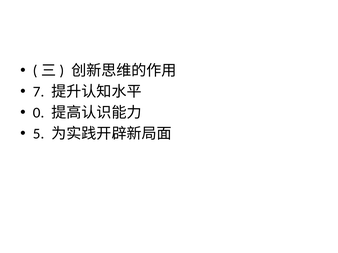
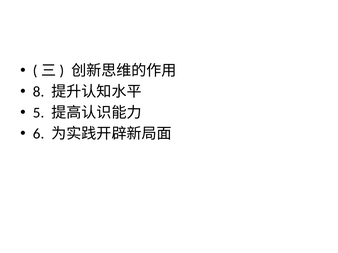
7: 7 -> 8
0: 0 -> 5
5: 5 -> 6
